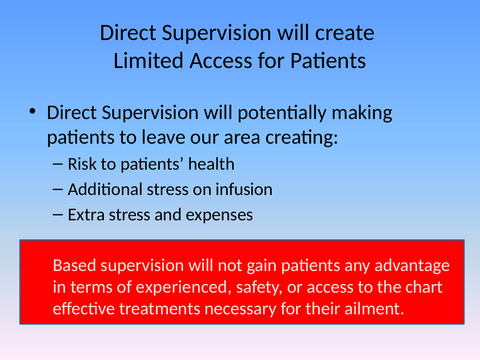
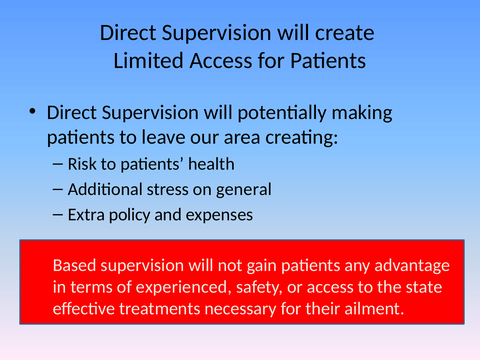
infusion: infusion -> general
Extra stress: stress -> policy
chart: chart -> state
